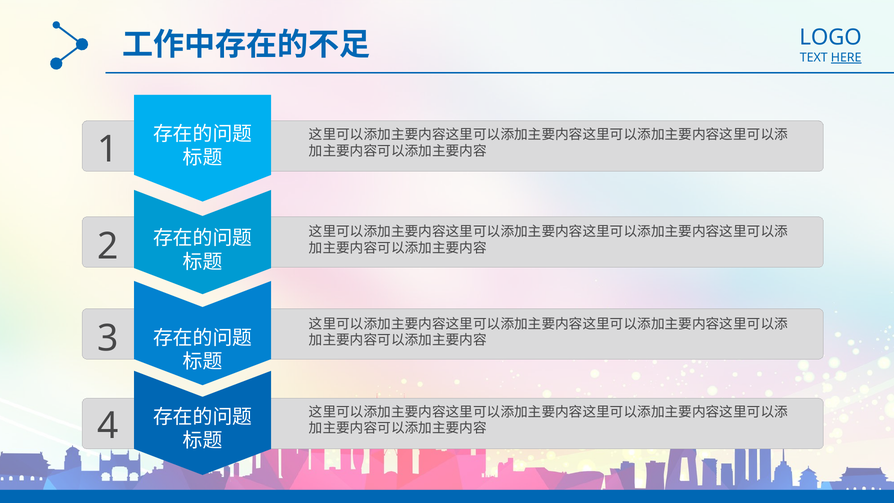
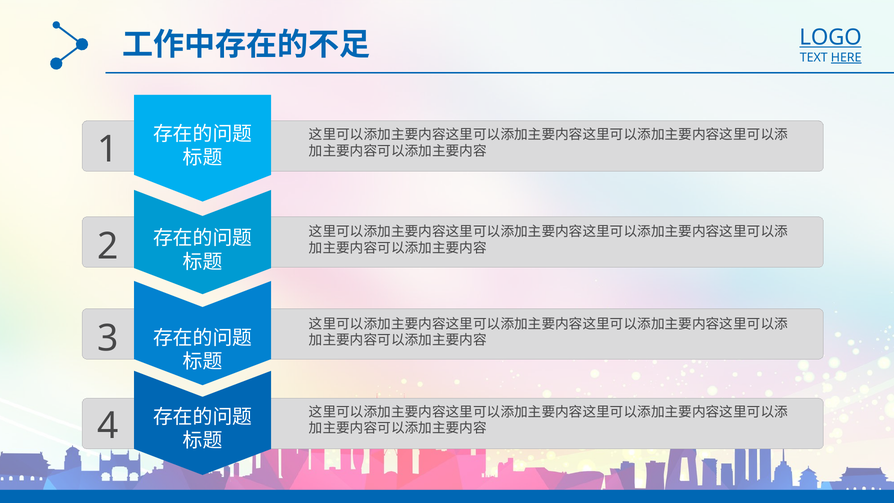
LOGO underline: none -> present
